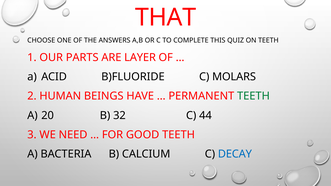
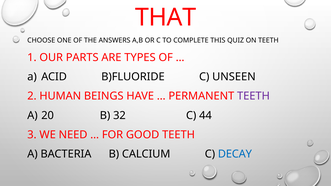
LAYER: LAYER -> TYPES
MOLARS: MOLARS -> UNSEEN
TEETH at (253, 96) colour: green -> purple
